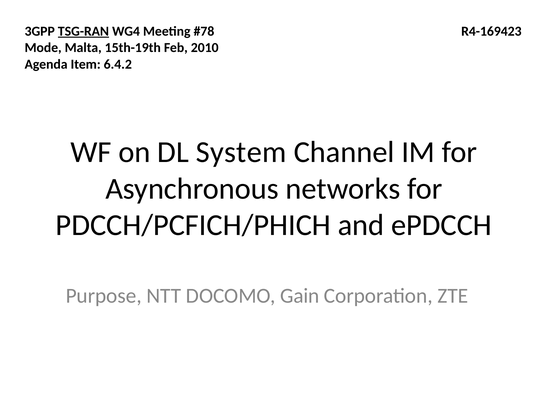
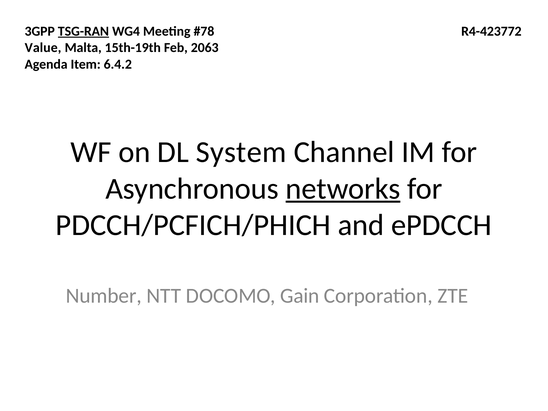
R4-169423: R4-169423 -> R4-423772
Mode: Mode -> Value
2010: 2010 -> 2063
networks underline: none -> present
Purpose: Purpose -> Number
